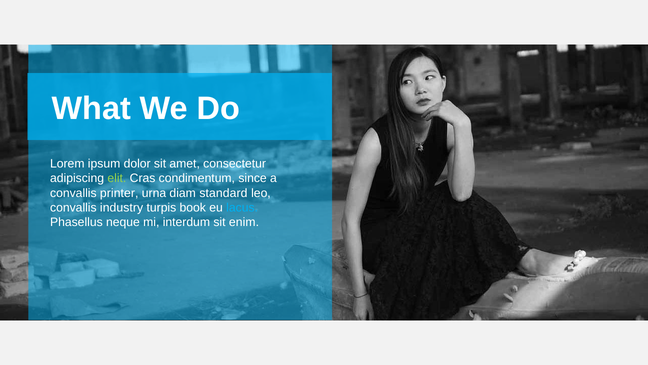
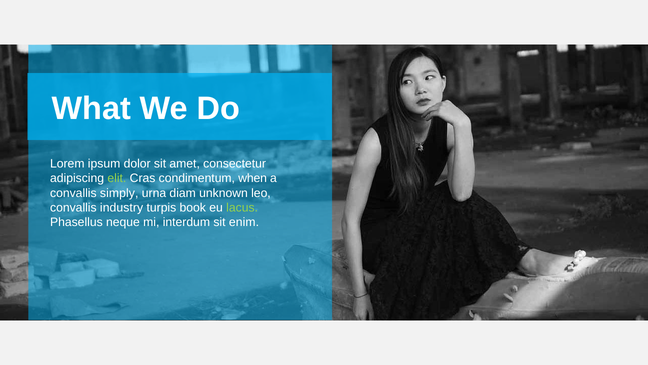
since: since -> when
printer: printer -> simply
standard: standard -> unknown
lacus colour: light blue -> light green
